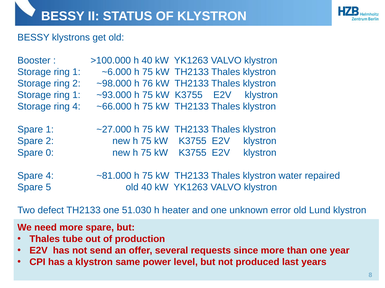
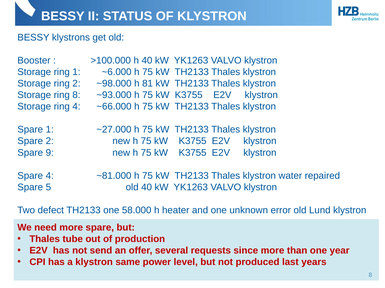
76: 76 -> 81
1 at (76, 95): 1 -> 8
0: 0 -> 9
51.030: 51.030 -> 58.000
